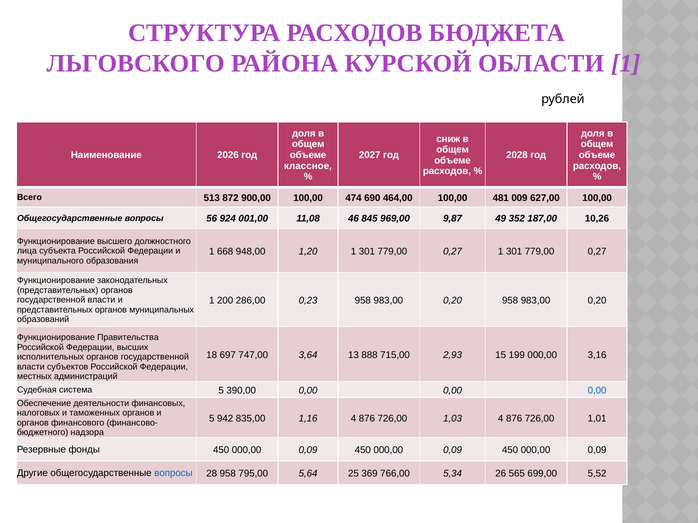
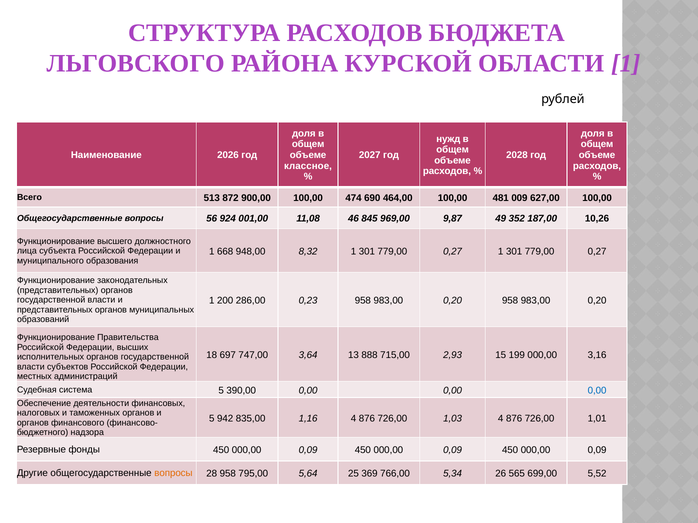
сниж: сниж -> нужд
1,20: 1,20 -> 8,32
вопросы at (173, 474) colour: blue -> orange
